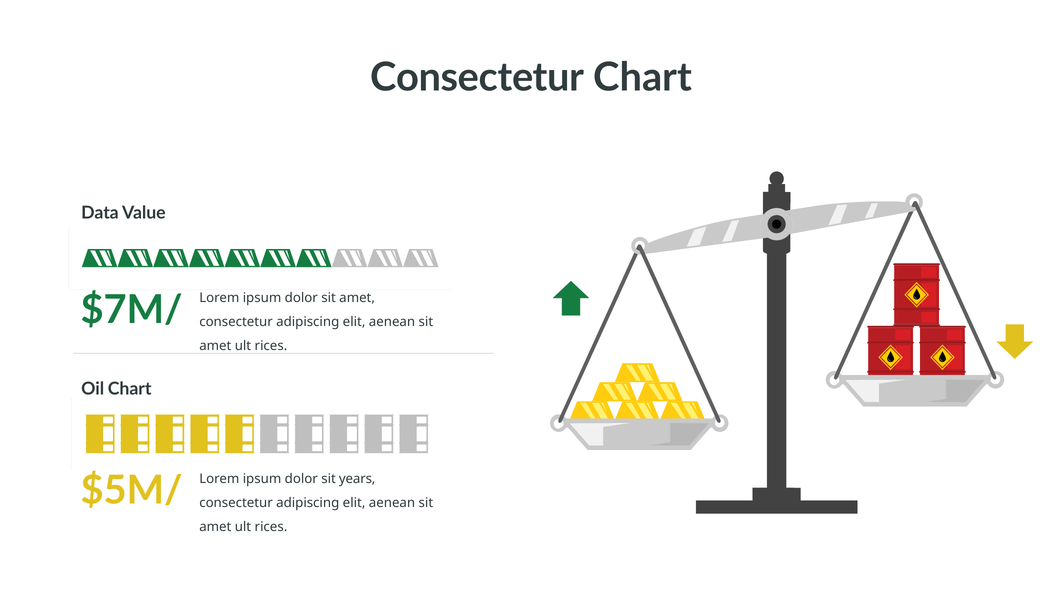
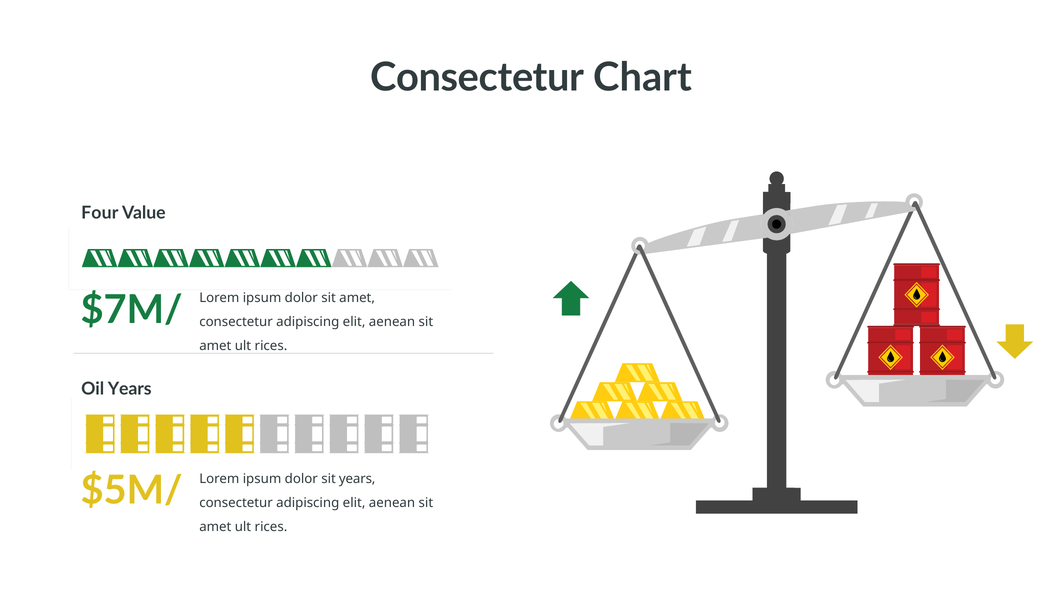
Data: Data -> Four
Oil Chart: Chart -> Years
